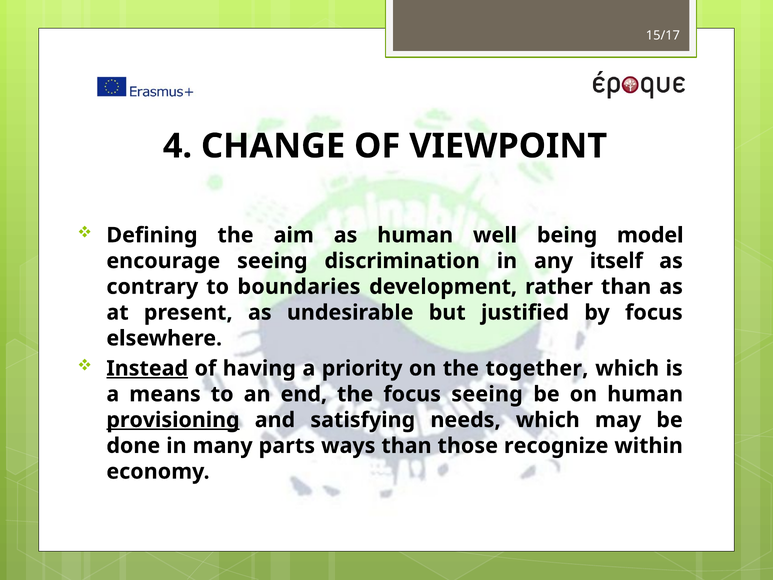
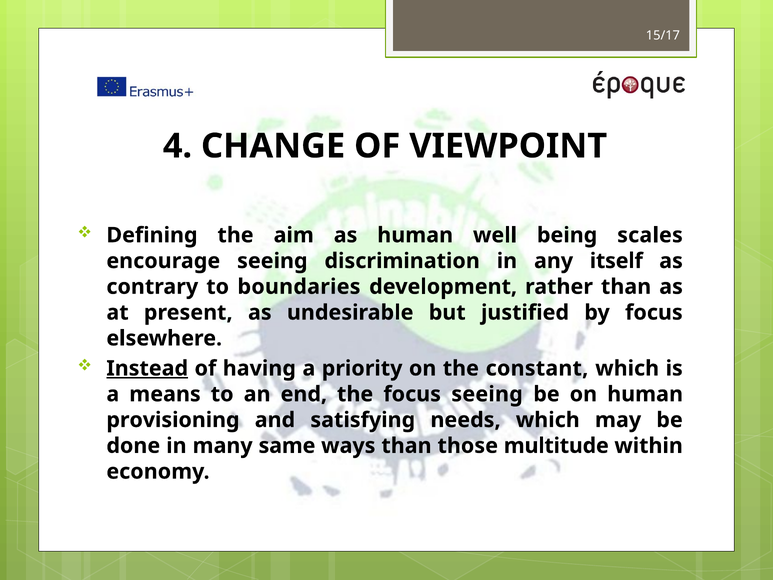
model: model -> scales
together: together -> constant
provisioning underline: present -> none
parts: parts -> same
recognize: recognize -> multitude
